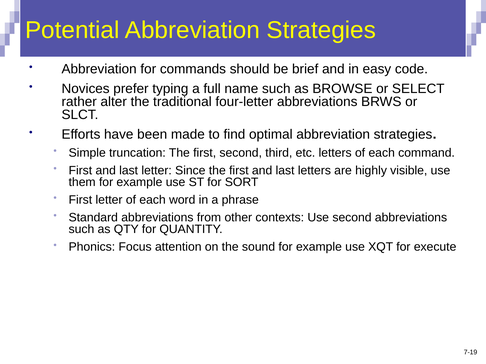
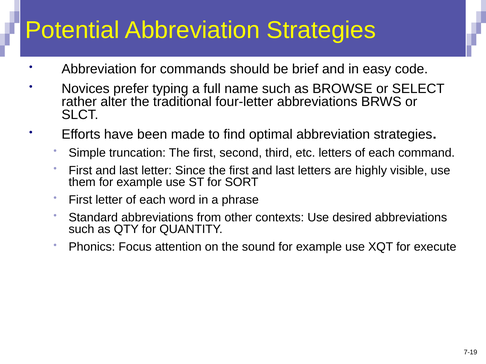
Use second: second -> desired
